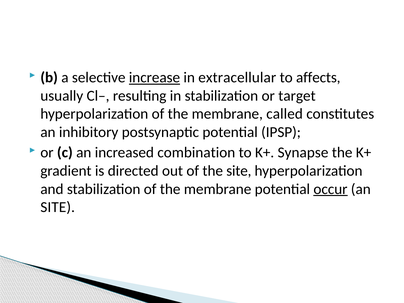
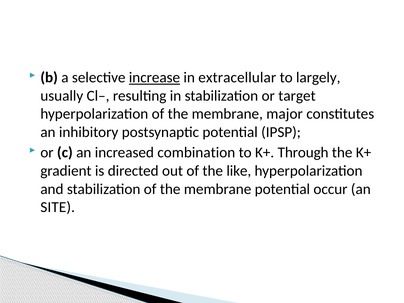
affects: affects -> largely
called: called -> major
Synapse: Synapse -> Through
the site: site -> like
occur underline: present -> none
